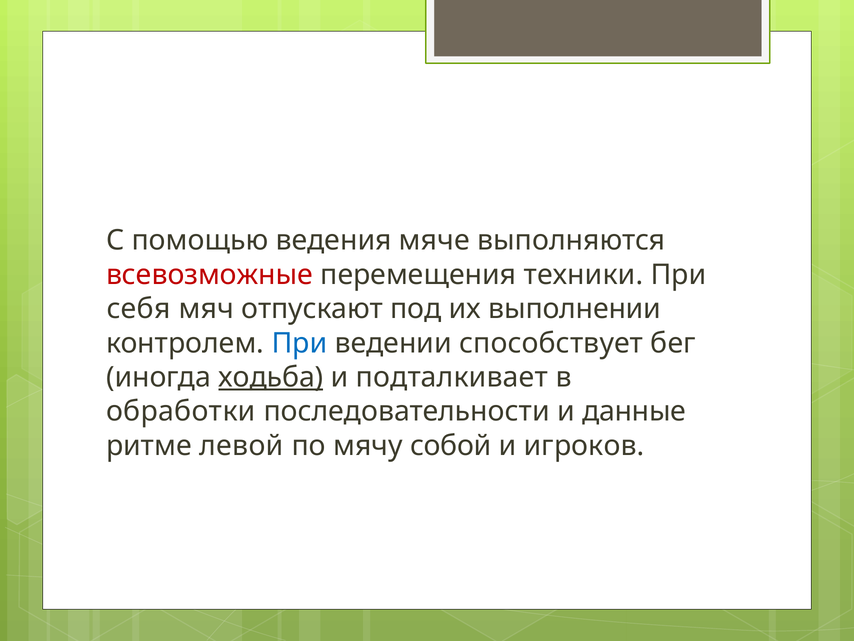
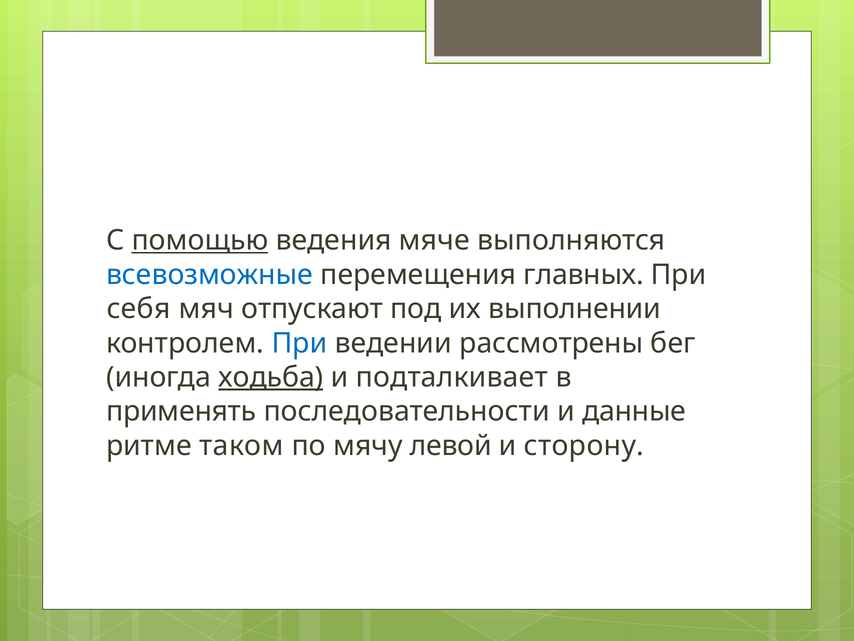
помощью underline: none -> present
всевозможные colour: red -> blue
техники: техники -> главных
способствует: способствует -> рассмотрены
обработки: обработки -> применять
левой: левой -> таком
собой: собой -> левой
игроков: игроков -> сторону
